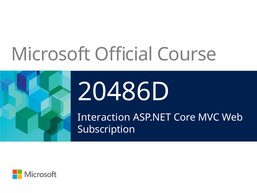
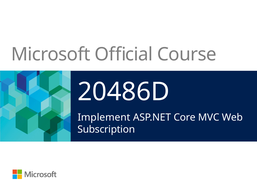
Interaction: Interaction -> Implement
